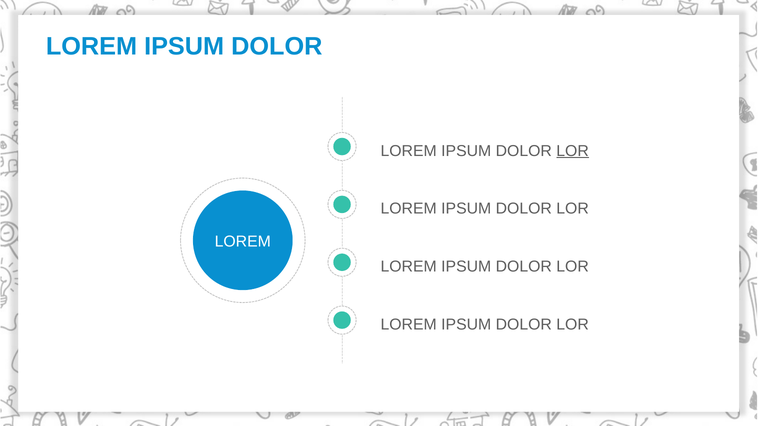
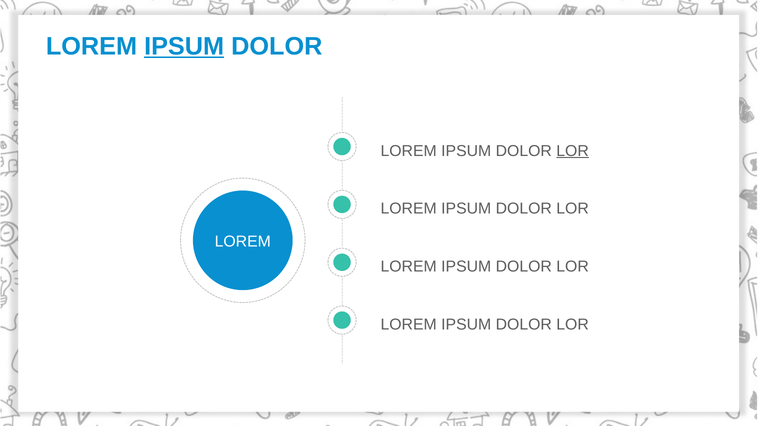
IPSUM at (184, 46) underline: none -> present
